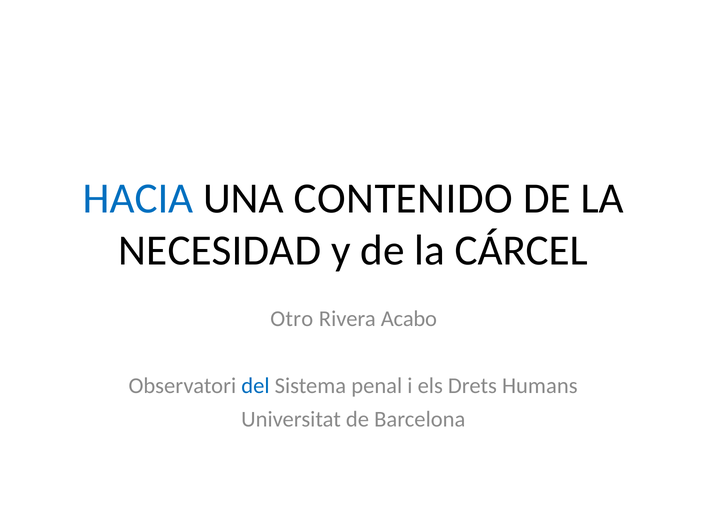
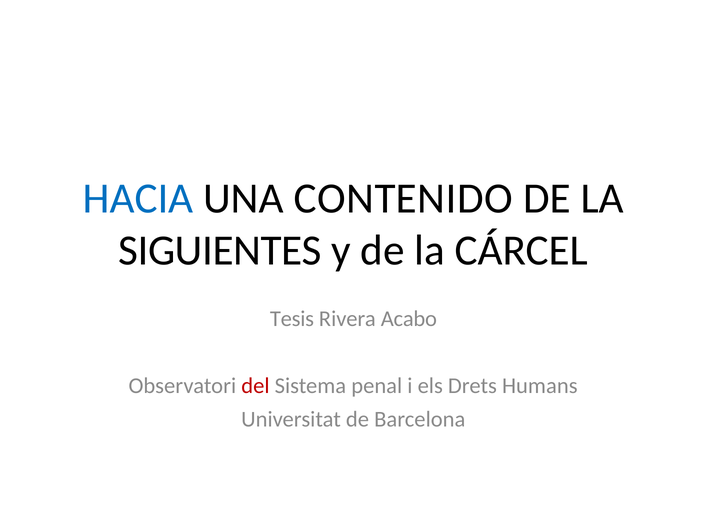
NECESIDAD: NECESIDAD -> SIGUIENTES
Otro: Otro -> Tesis
del colour: blue -> red
